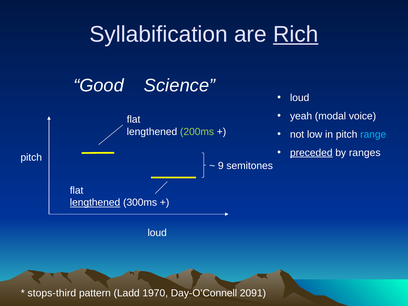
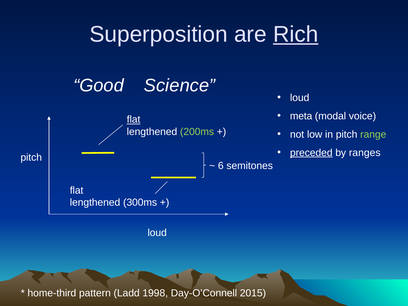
Syllabification: Syllabification -> Superposition
yeah: yeah -> meta
flat at (134, 119) underline: none -> present
range colour: light blue -> light green
9: 9 -> 6
lengthened at (95, 203) underline: present -> none
stops-third: stops-third -> home-third
1970: 1970 -> 1998
2091: 2091 -> 2015
